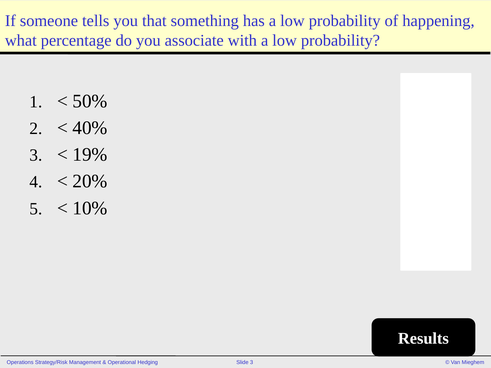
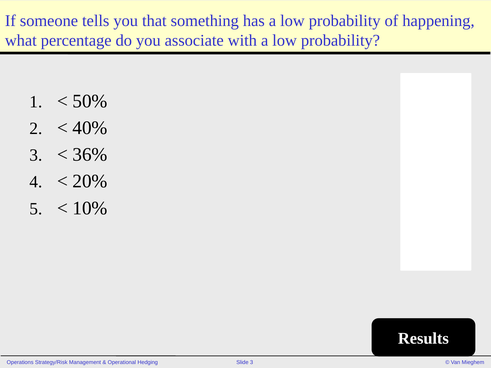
19%: 19% -> 36%
